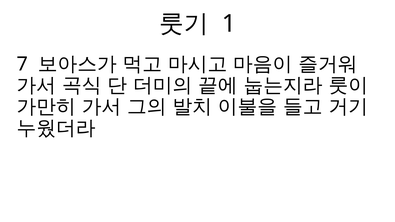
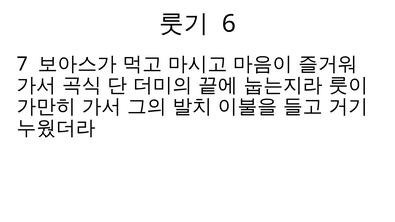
1: 1 -> 6
